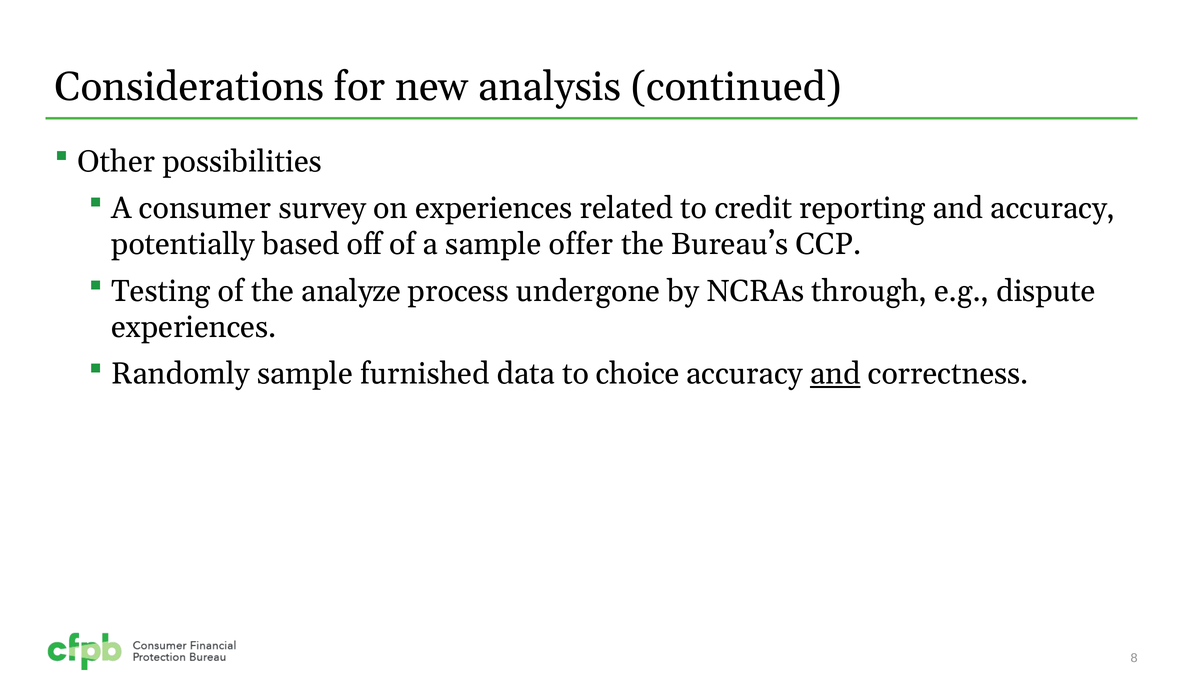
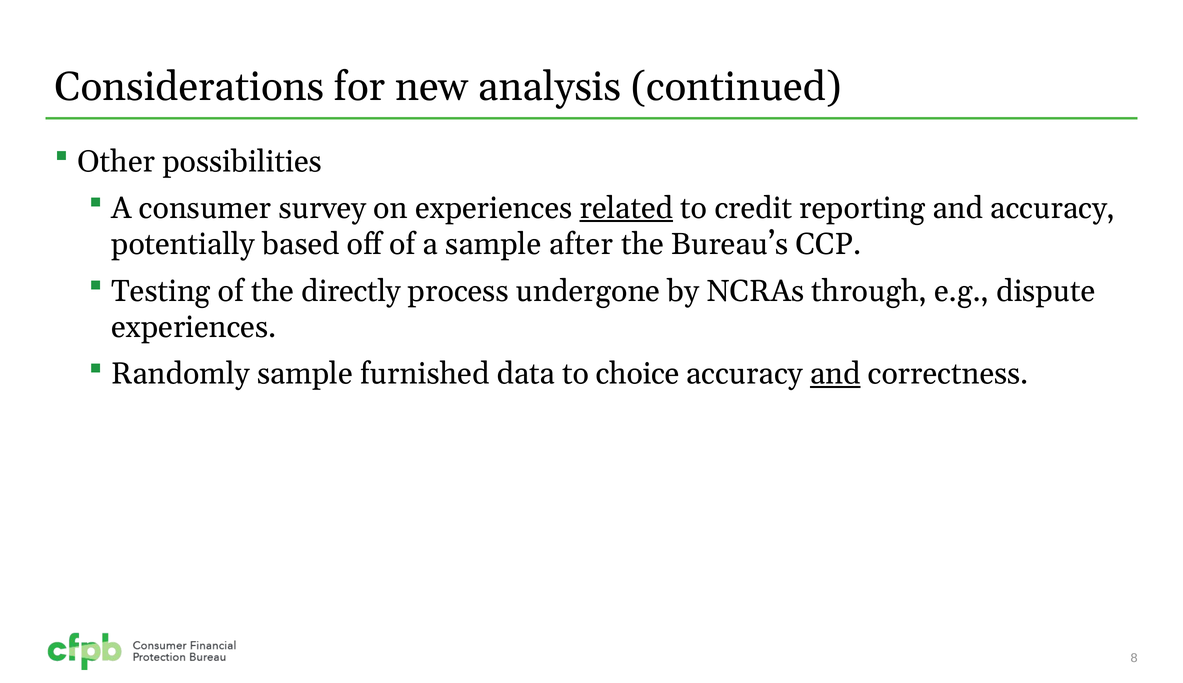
related underline: none -> present
offer: offer -> after
analyze: analyze -> directly
